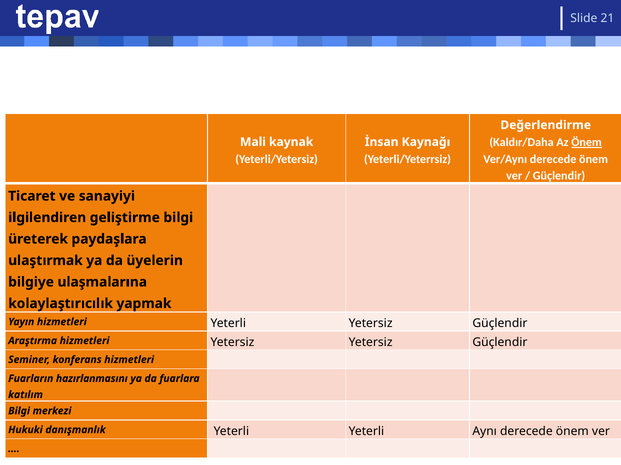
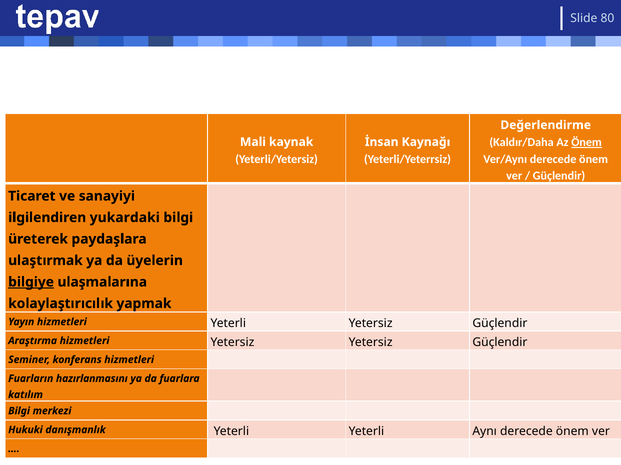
21: 21 -> 80
geliştirme: geliştirme -> yukardaki
bilgiye underline: none -> present
